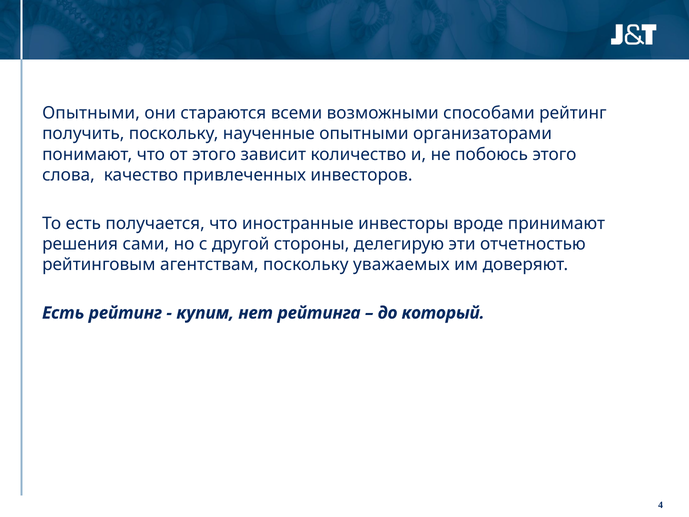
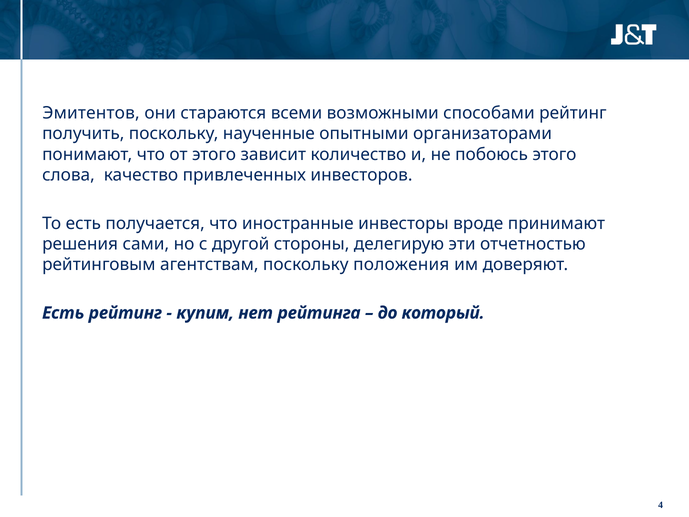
Опытными at (91, 113): Опытными -> Эмитентов
уважаемых: уважаемых -> положения
